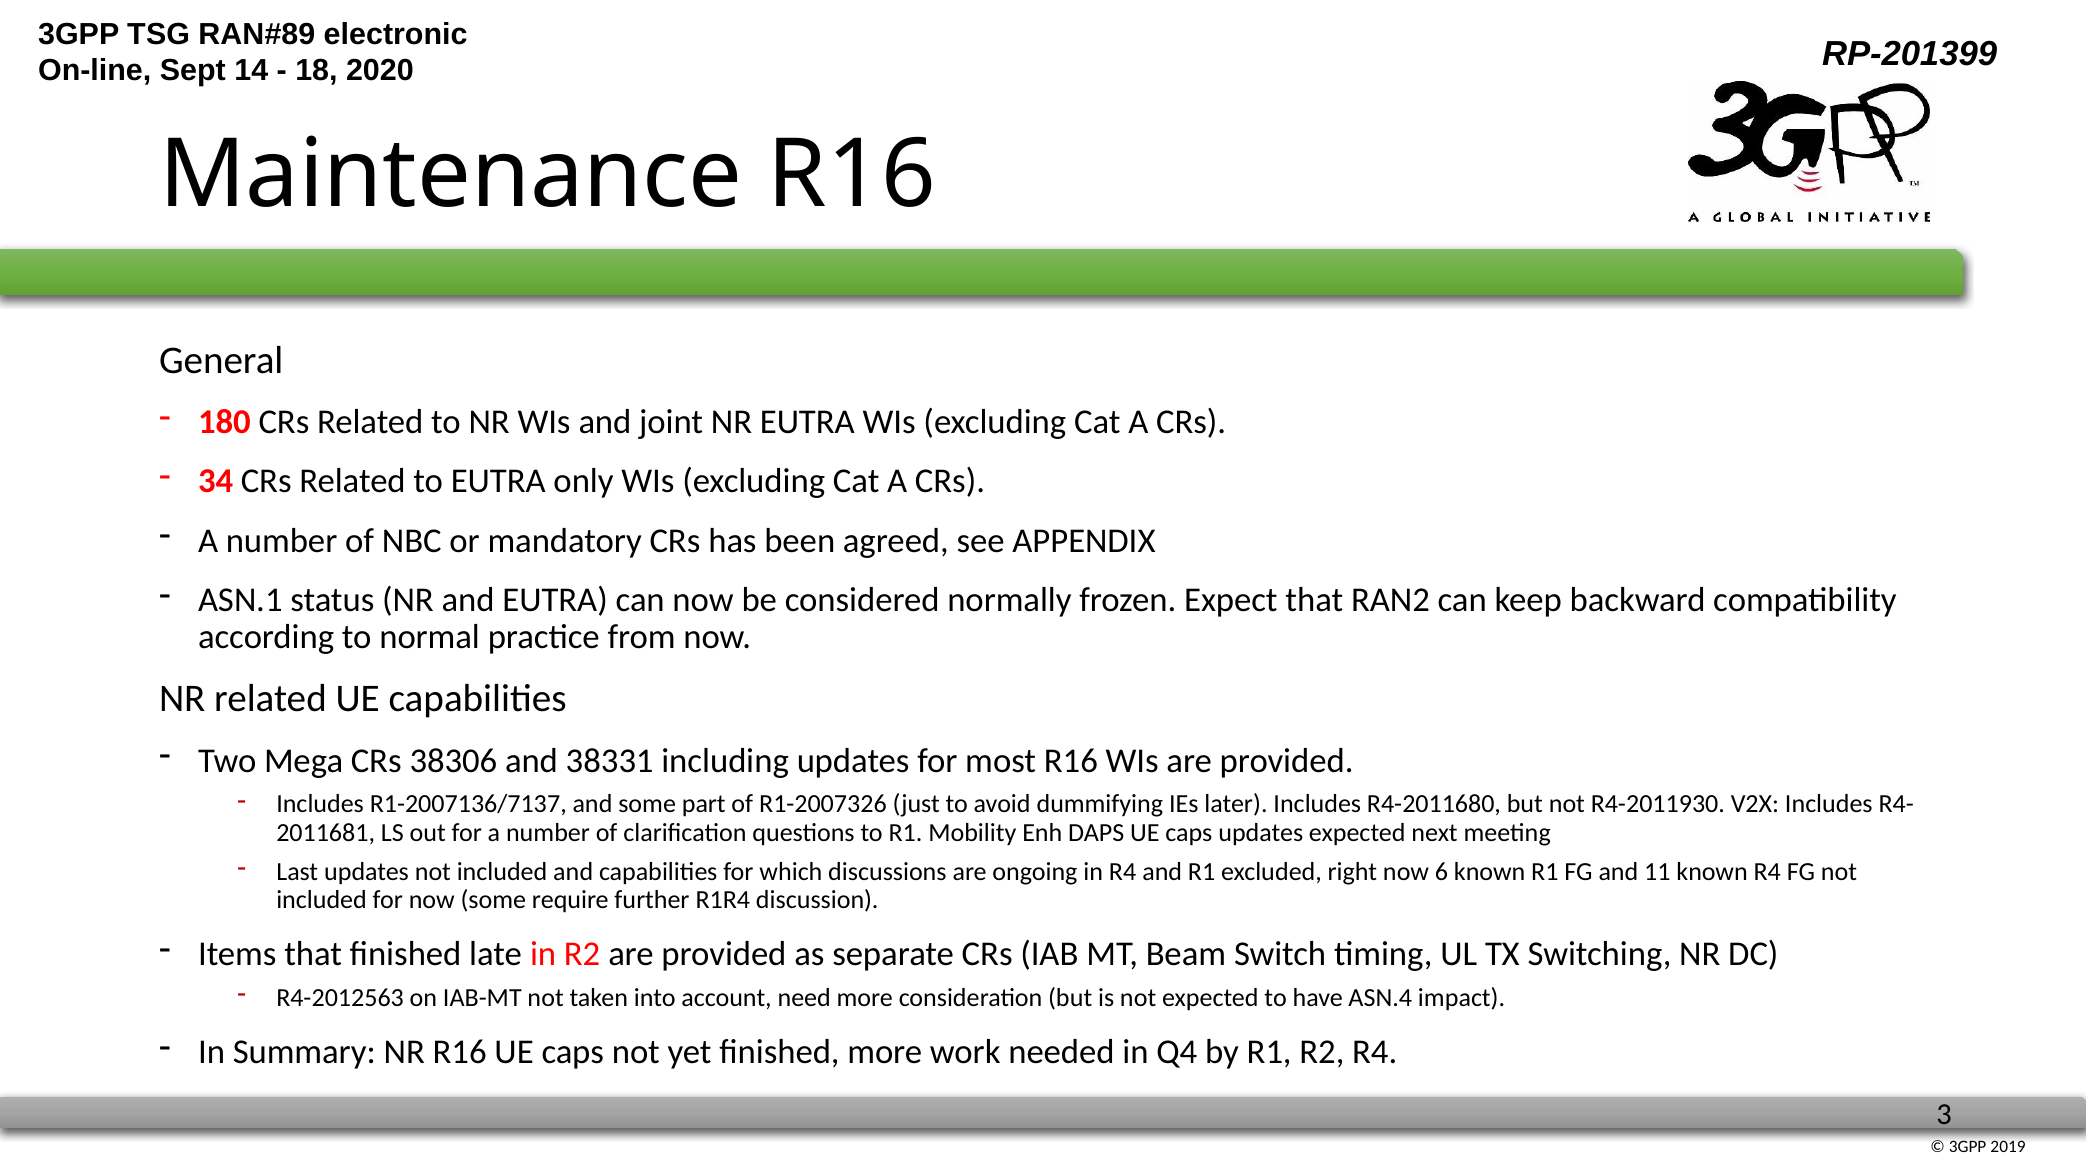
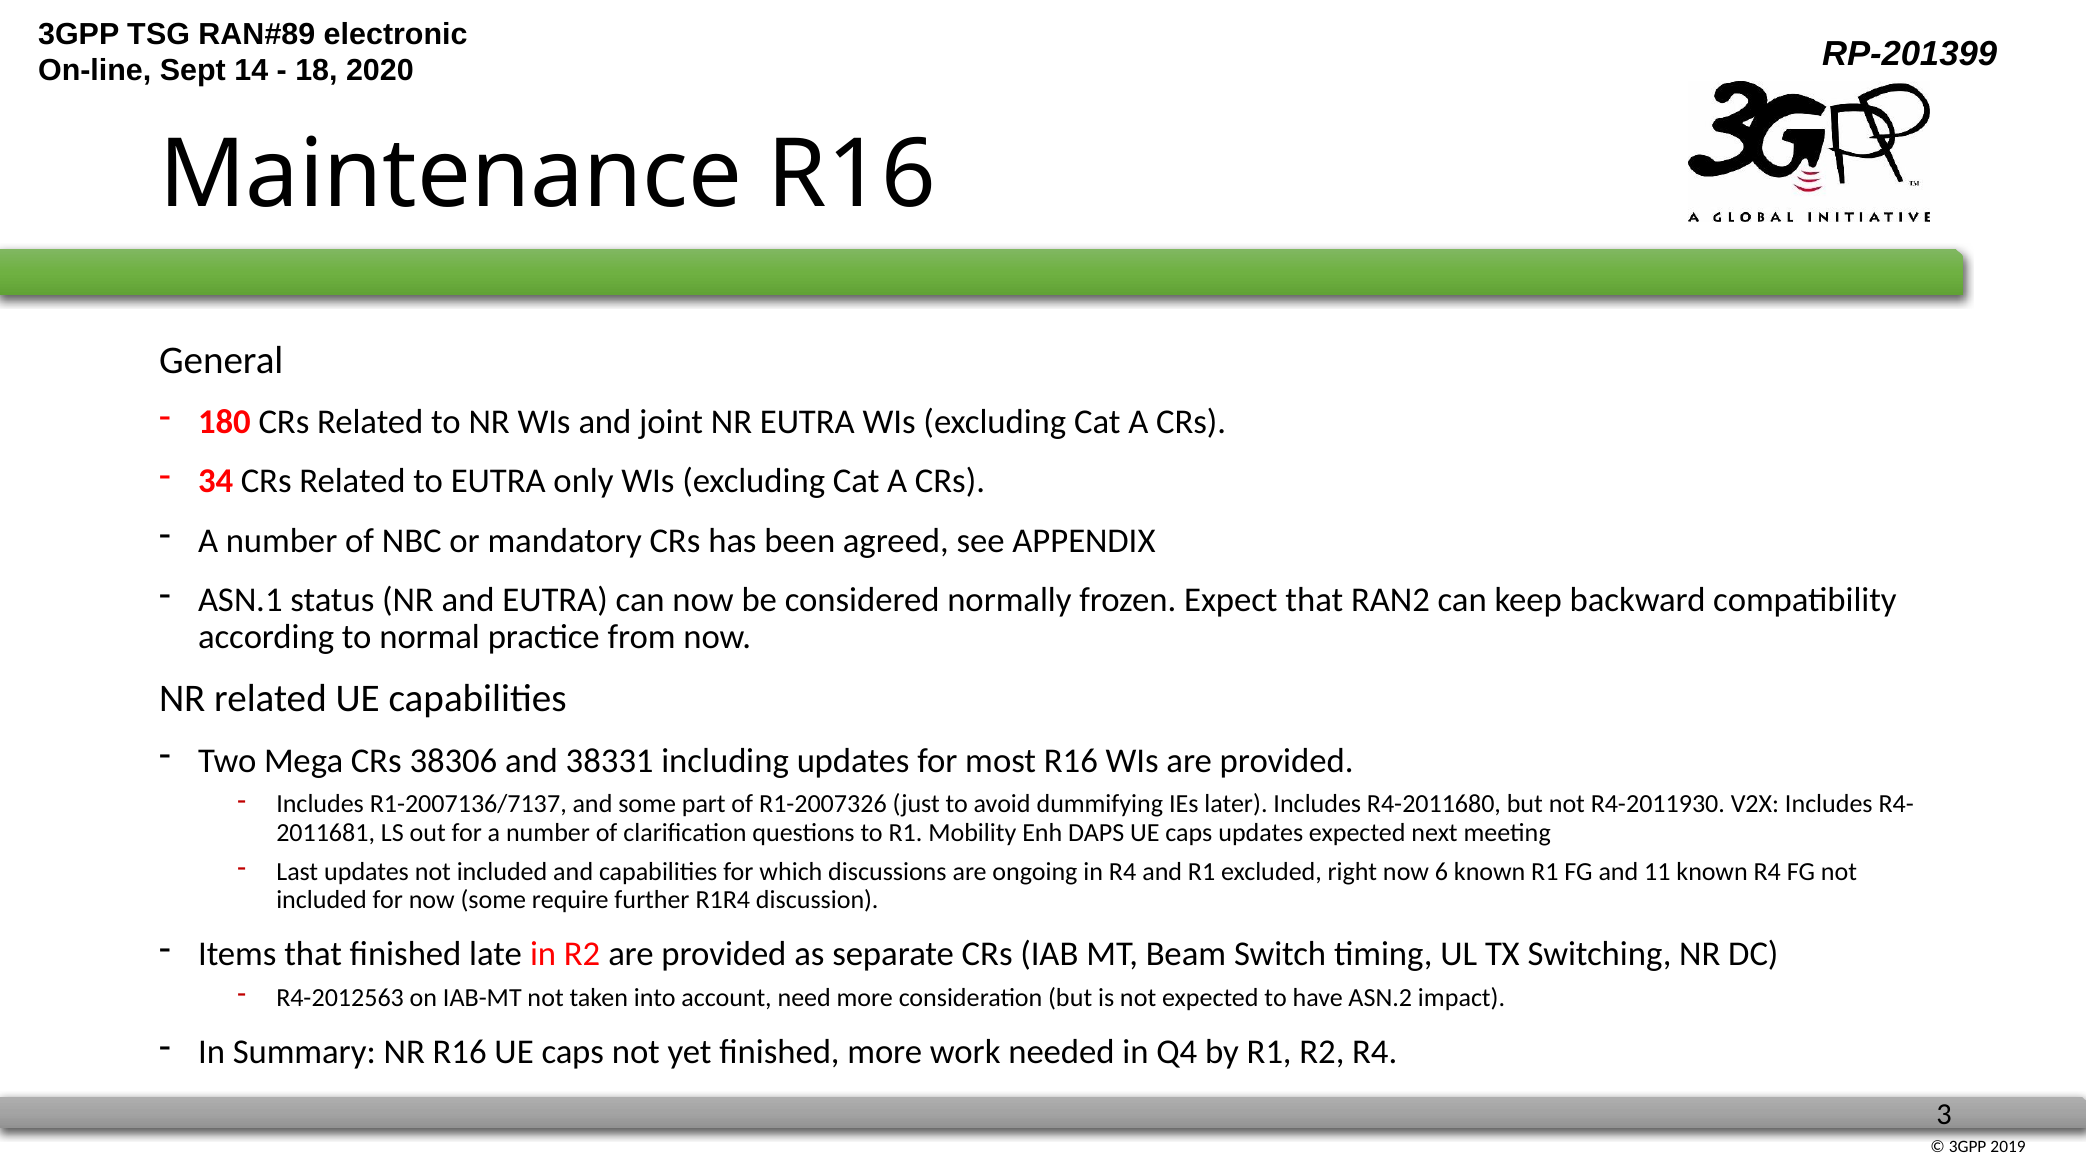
ASN.4: ASN.4 -> ASN.2
